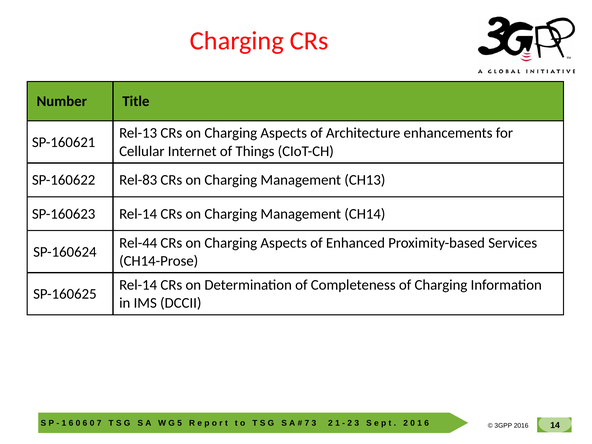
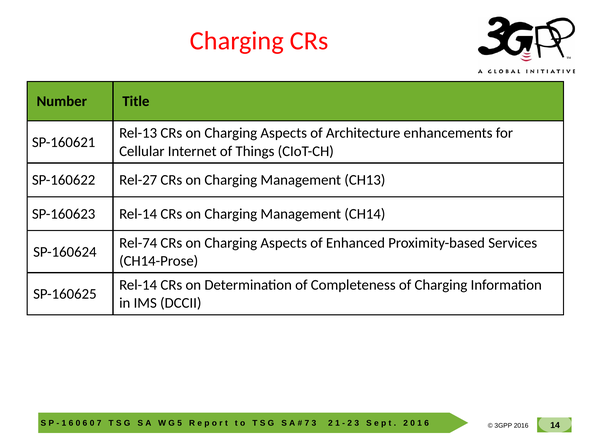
Rel-83: Rel-83 -> Rel-27
Rel-44: Rel-44 -> Rel-74
